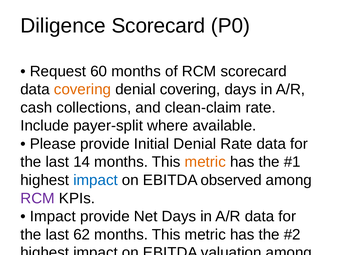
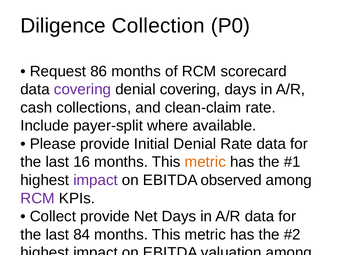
Diligence Scorecard: Scorecard -> Collection
60: 60 -> 86
covering at (83, 89) colour: orange -> purple
14: 14 -> 16
impact at (96, 180) colour: blue -> purple
Impact at (53, 216): Impact -> Collect
62: 62 -> 84
